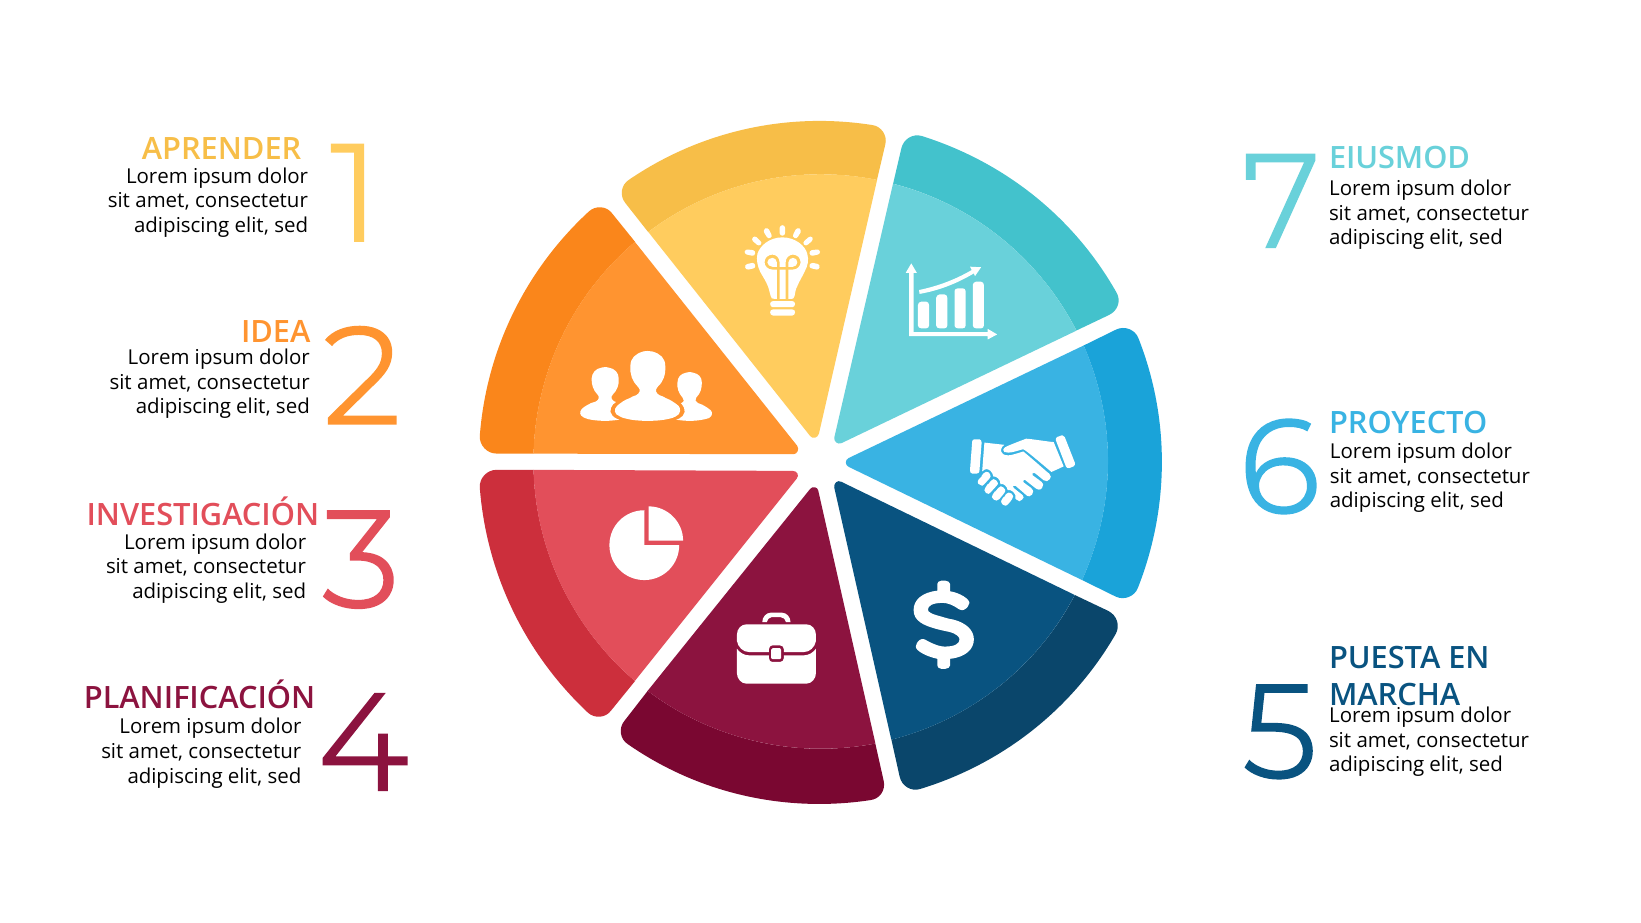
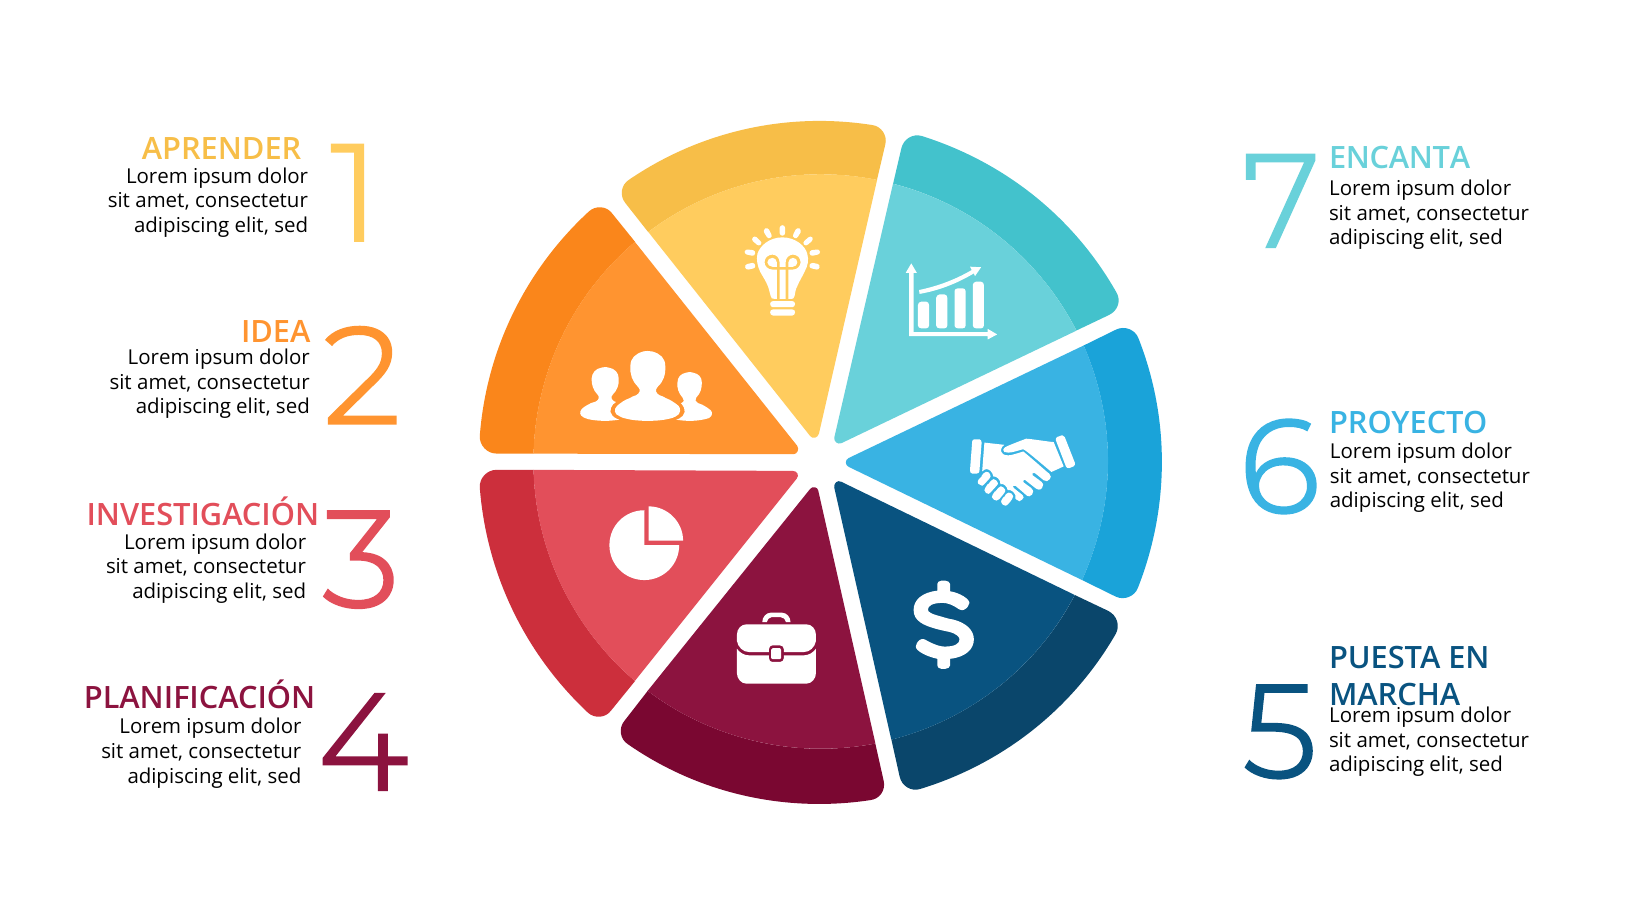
EIUSMOD: EIUSMOD -> ENCANTA
